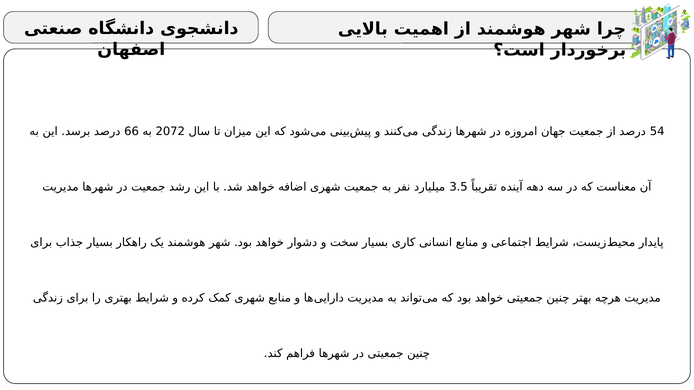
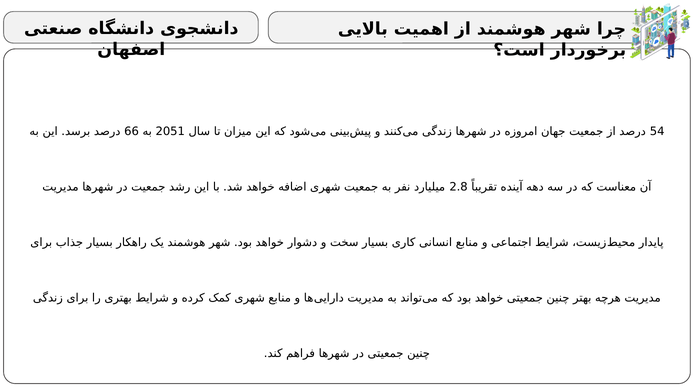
2072: 2072 -> 2051
3.5: 3.5 -> 2.8
